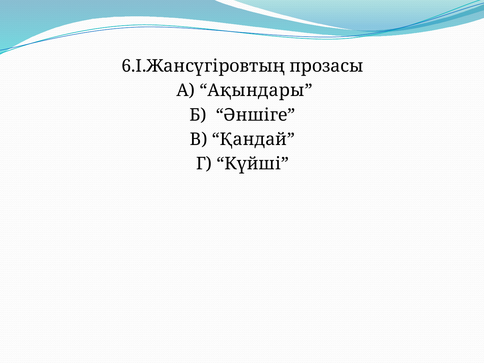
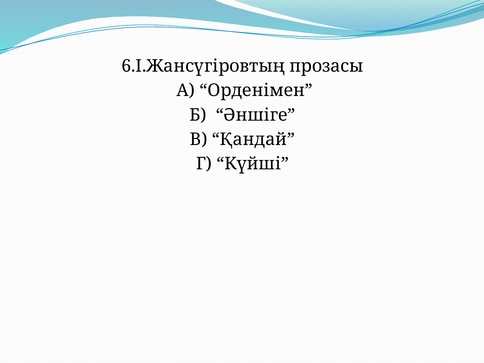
Ақындары: Ақындары -> Орденімен
